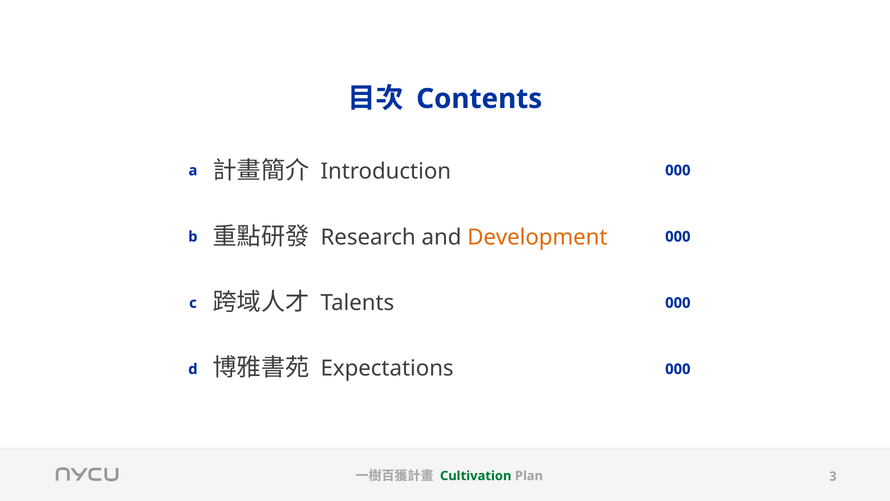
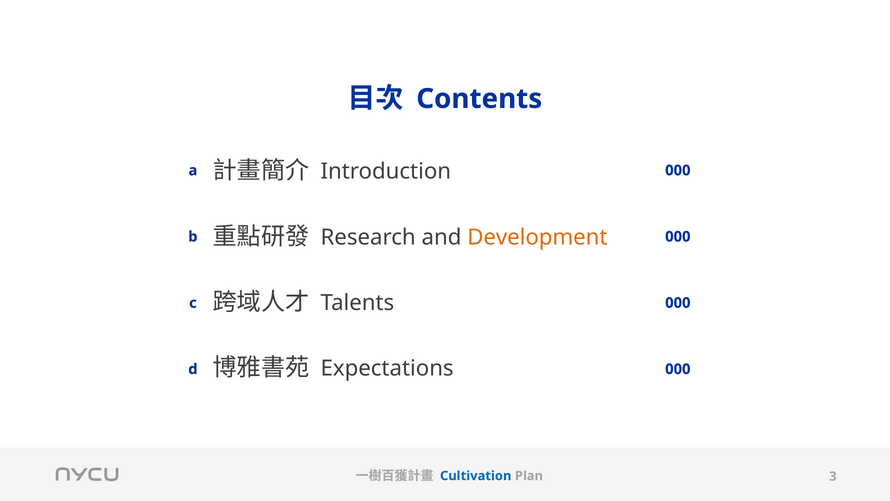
Cultivation colour: green -> blue
